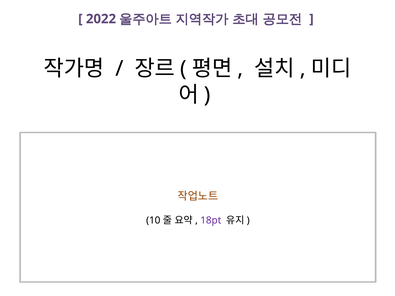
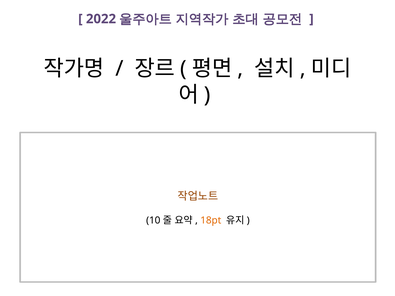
18pt colour: purple -> orange
